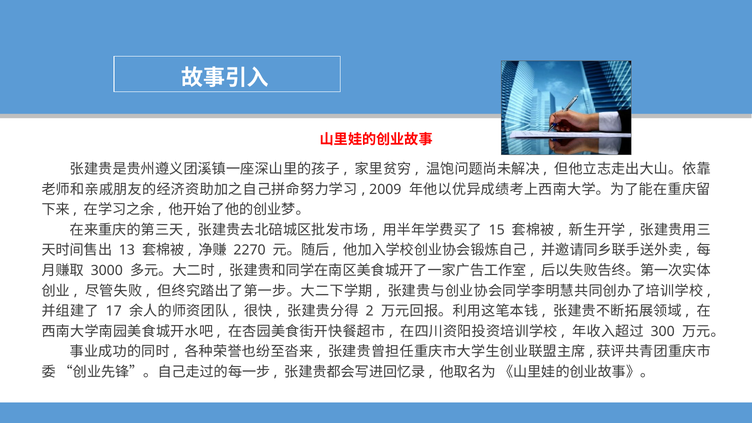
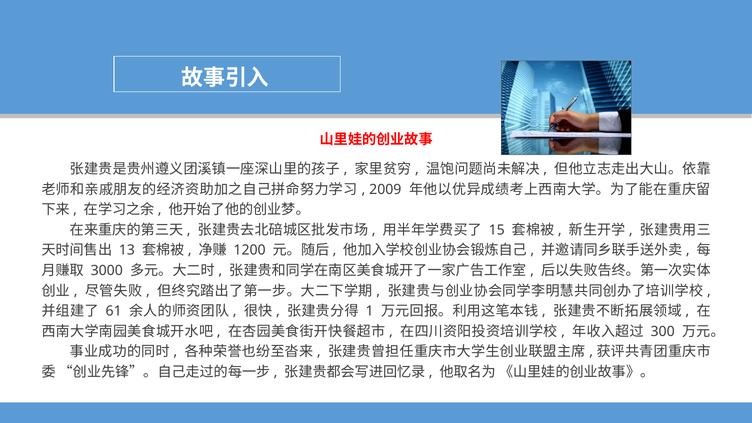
2270: 2270 -> 1200
17: 17 -> 61
2: 2 -> 1
